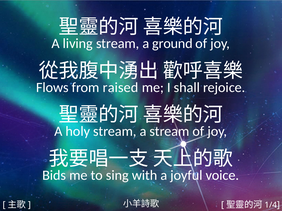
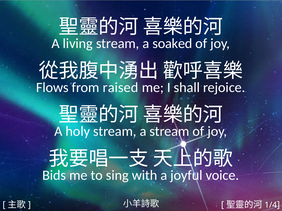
ground: ground -> soaked
